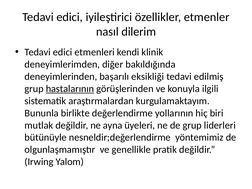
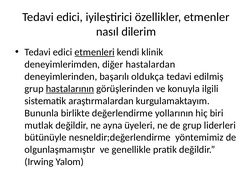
etmenleri underline: none -> present
bakıldığında: bakıldığında -> hastalardan
eksikliği: eksikliği -> oldukça
